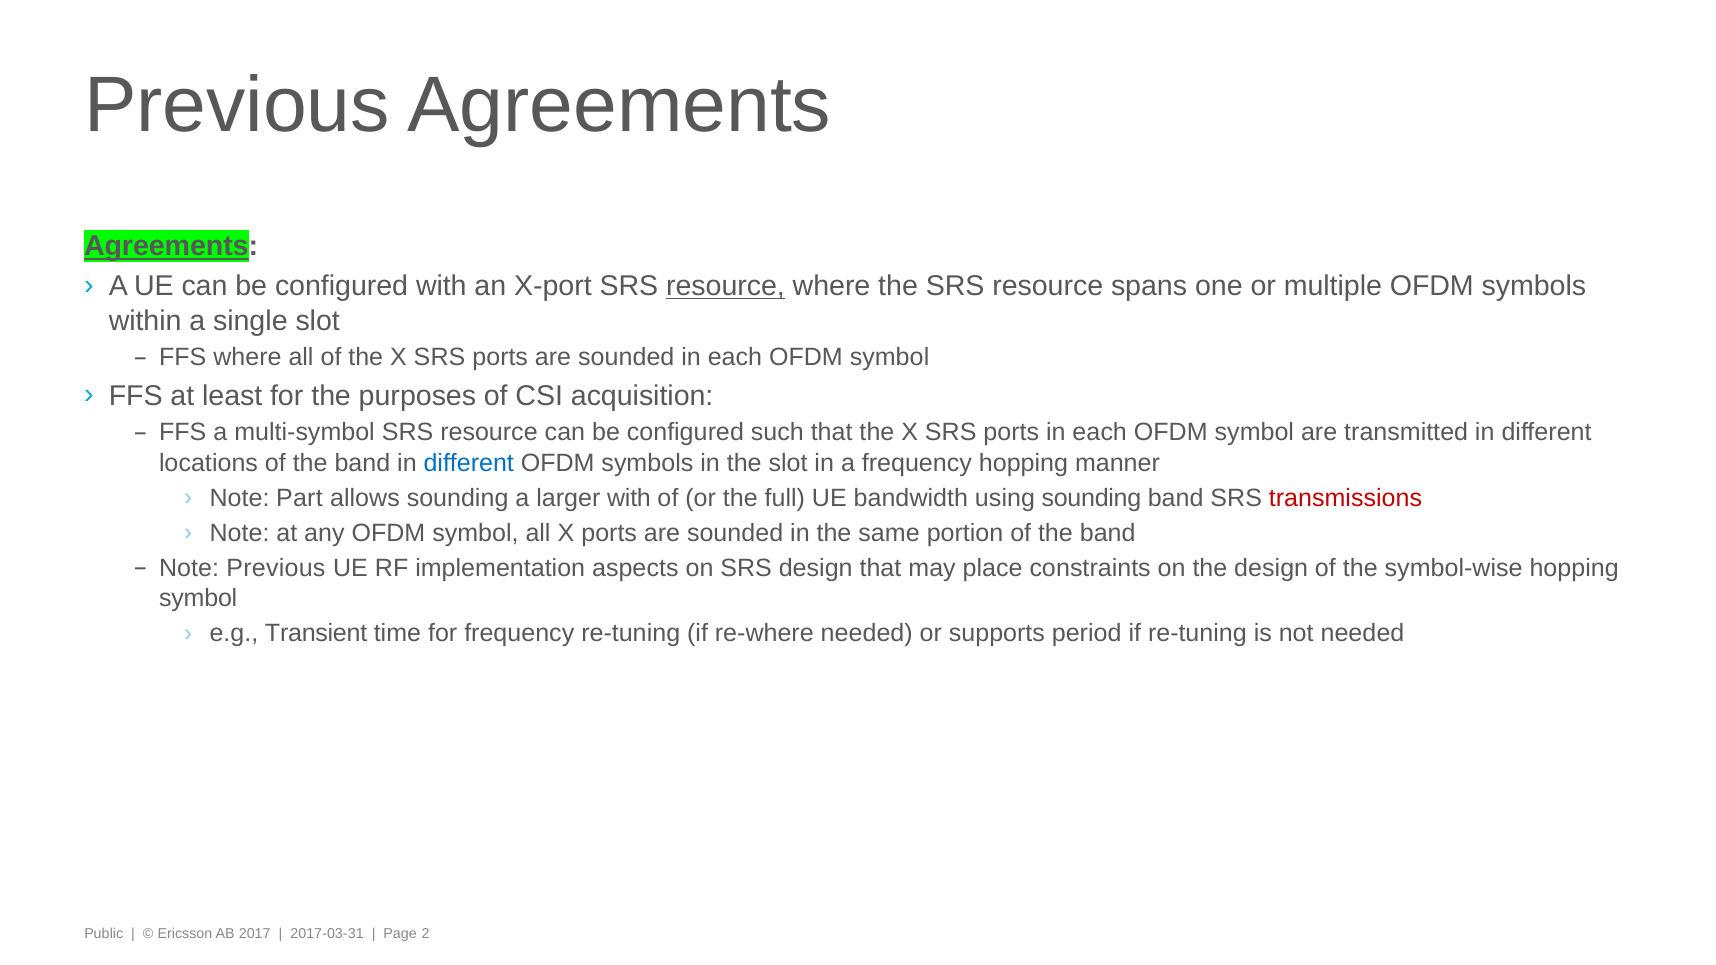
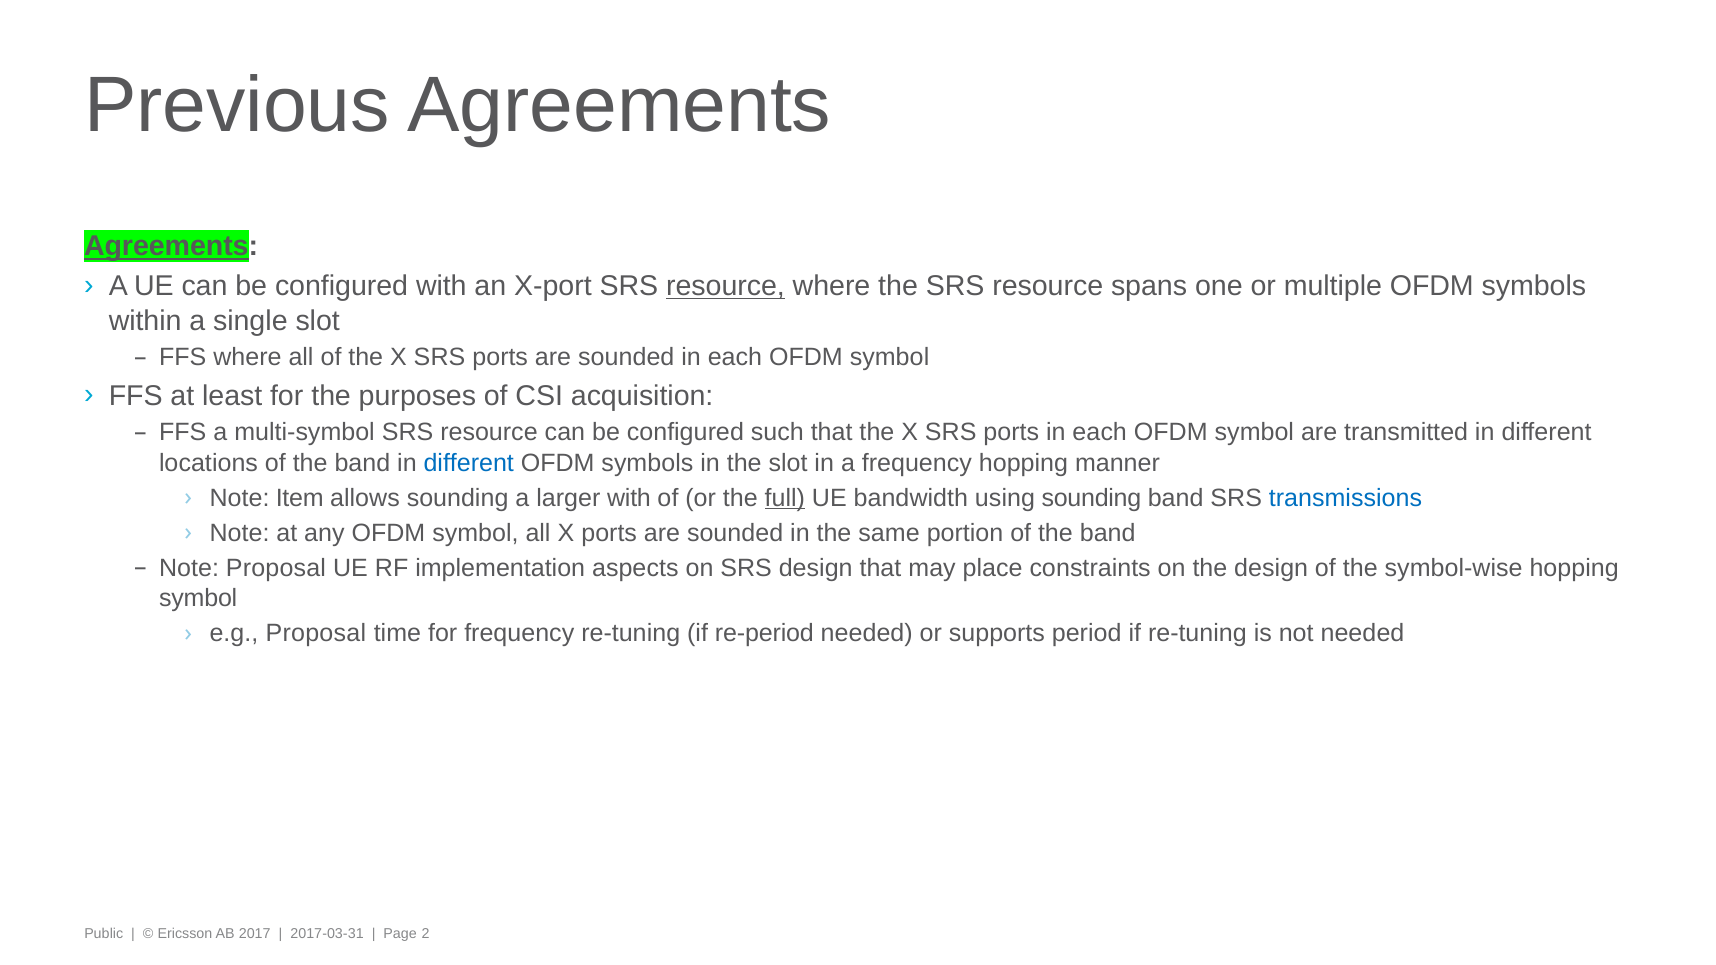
Part: Part -> Item
full underline: none -> present
transmissions colour: red -> blue
Note Previous: Previous -> Proposal
e.g Transient: Transient -> Proposal
re-where: re-where -> re-period
